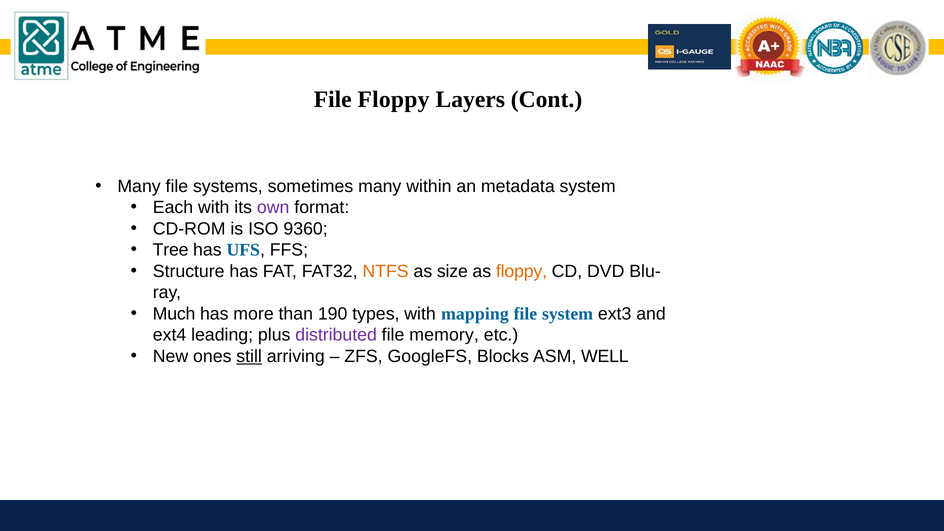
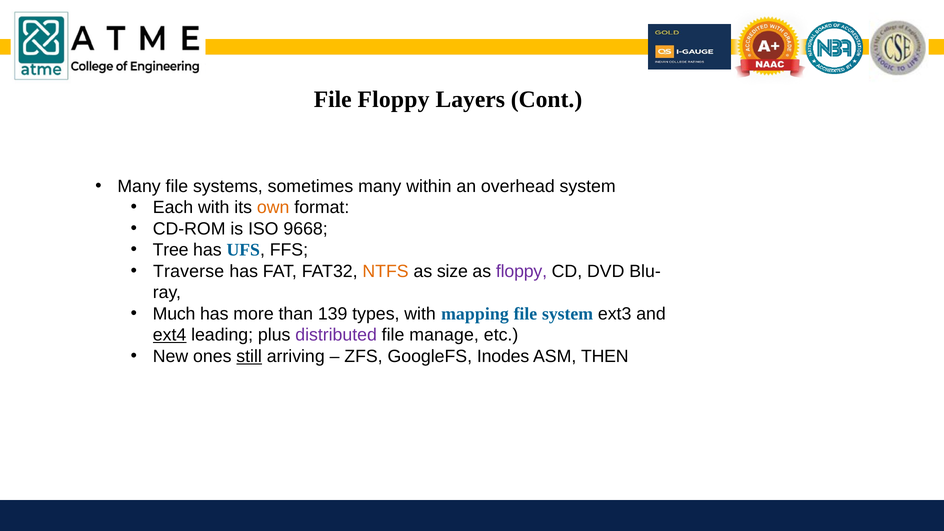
metadata: metadata -> overhead
own colour: purple -> orange
9360: 9360 -> 9668
Structure: Structure -> Traverse
floppy at (522, 271) colour: orange -> purple
190: 190 -> 139
ext4 underline: none -> present
memory: memory -> manage
Blocks: Blocks -> Inodes
WELL: WELL -> THEN
